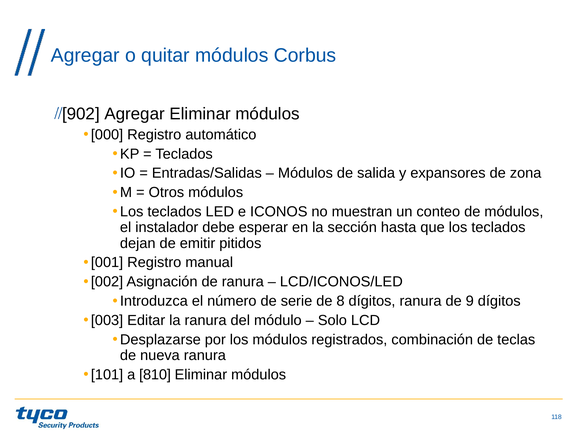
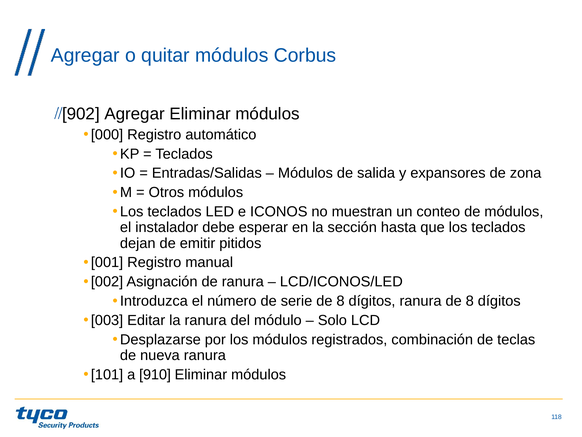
ranura de 9: 9 -> 8
810: 810 -> 910
